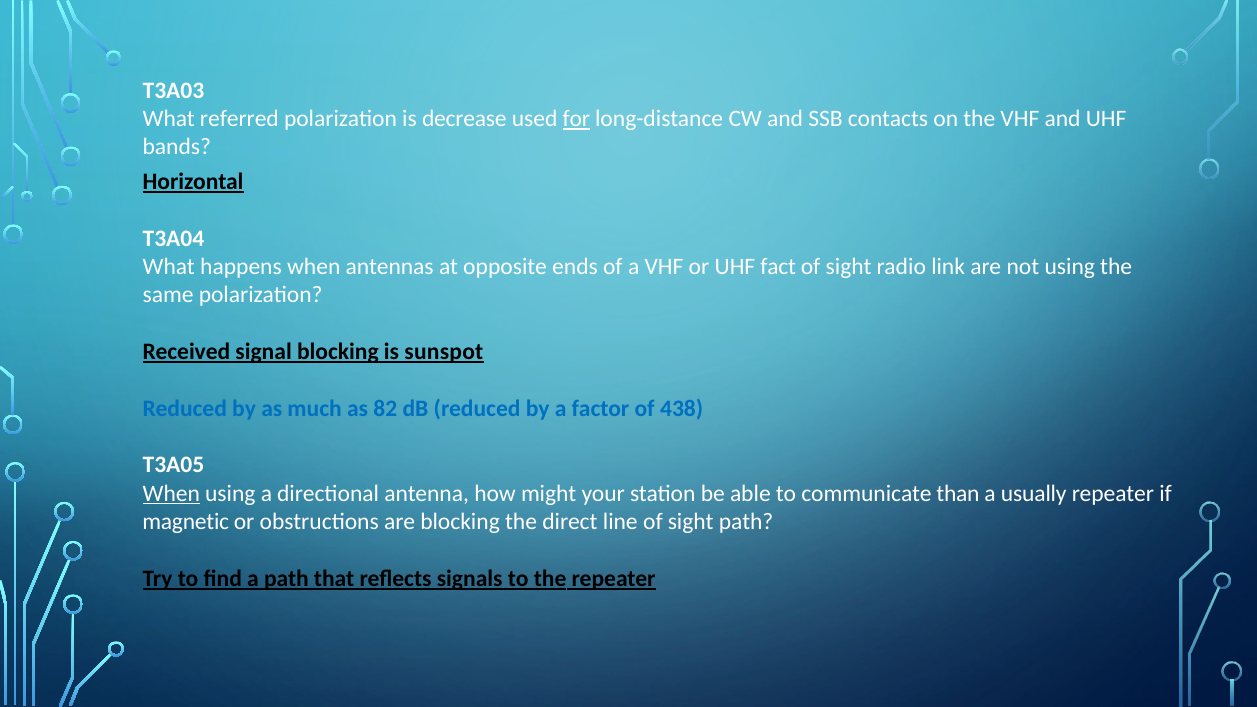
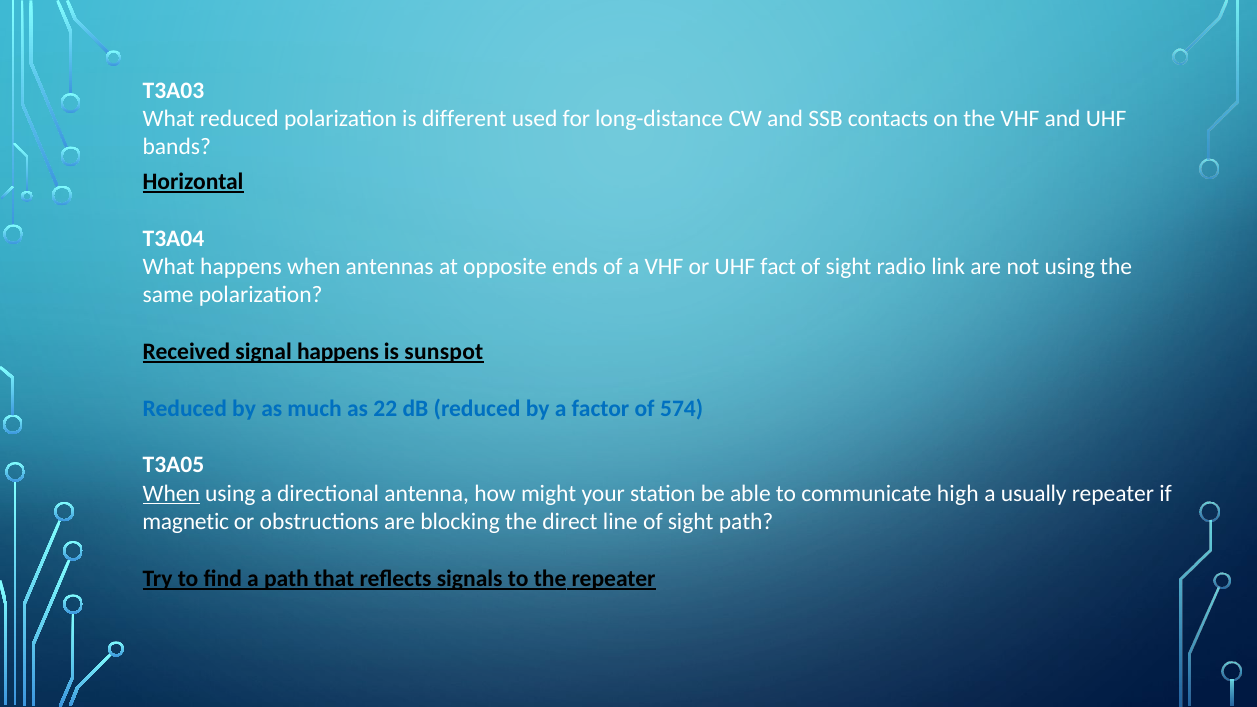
What referred: referred -> reduced
decrease: decrease -> different
for underline: present -> none
signal blocking: blocking -> happens
82: 82 -> 22
438: 438 -> 574
than: than -> high
